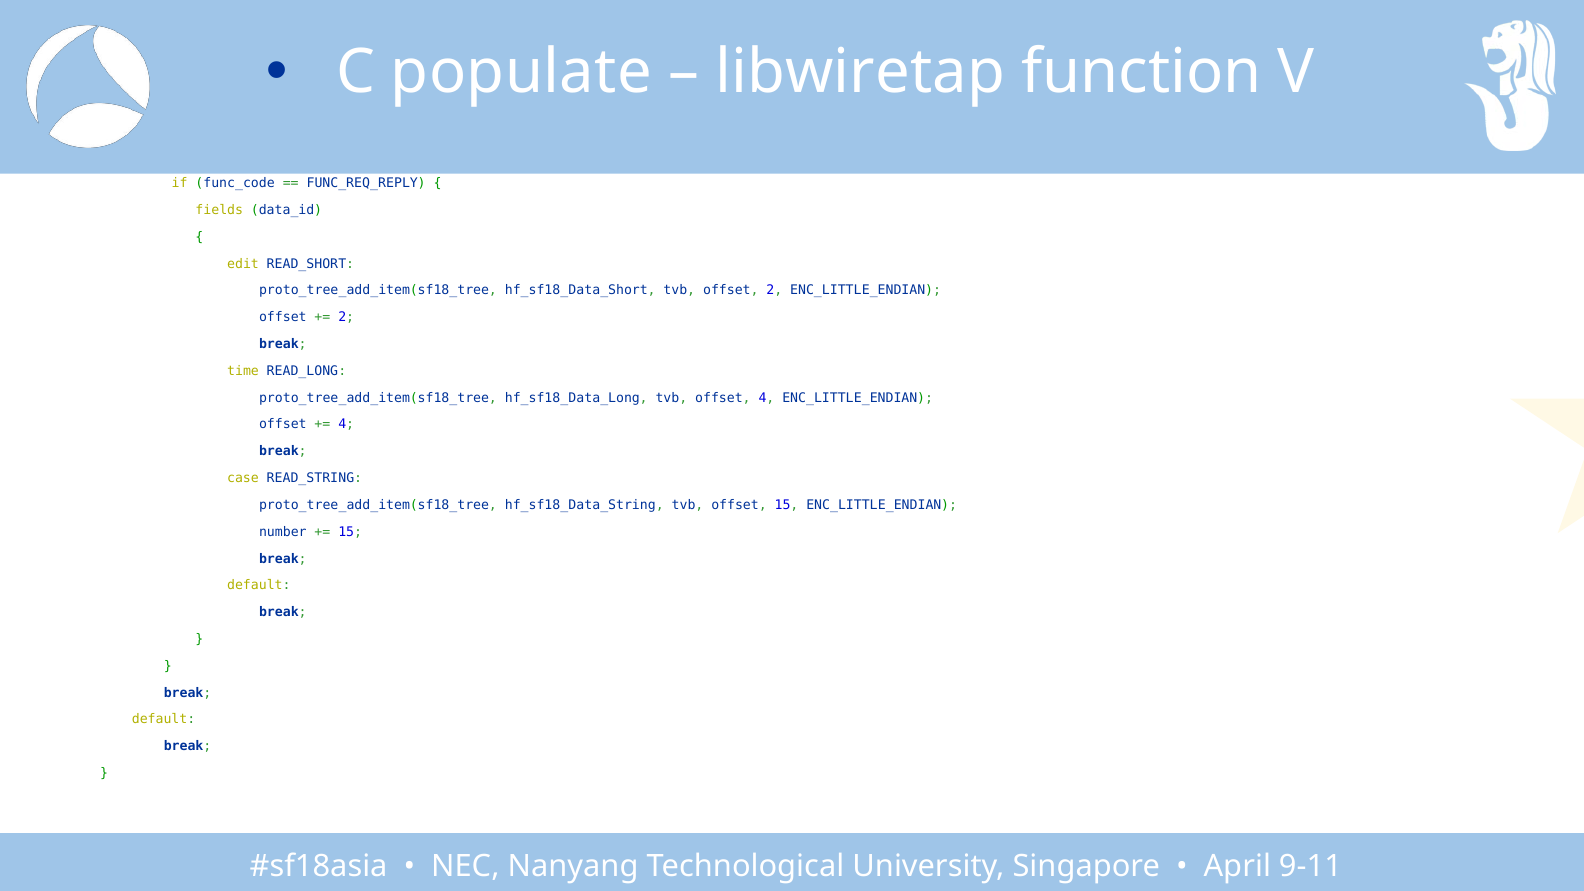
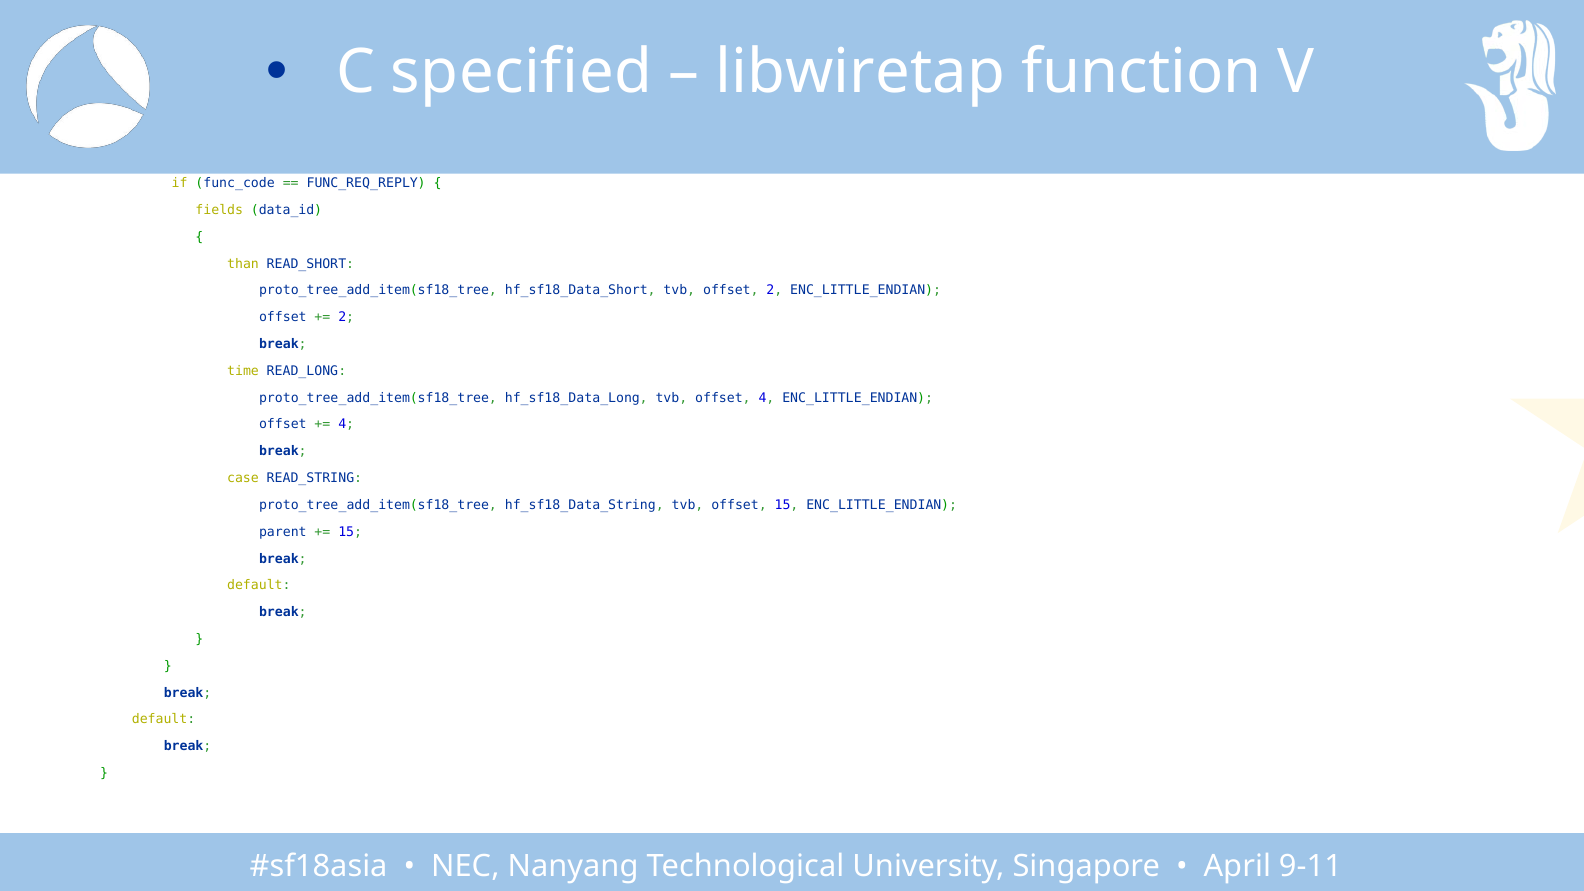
populate: populate -> specified
edit: edit -> than
number: number -> parent
